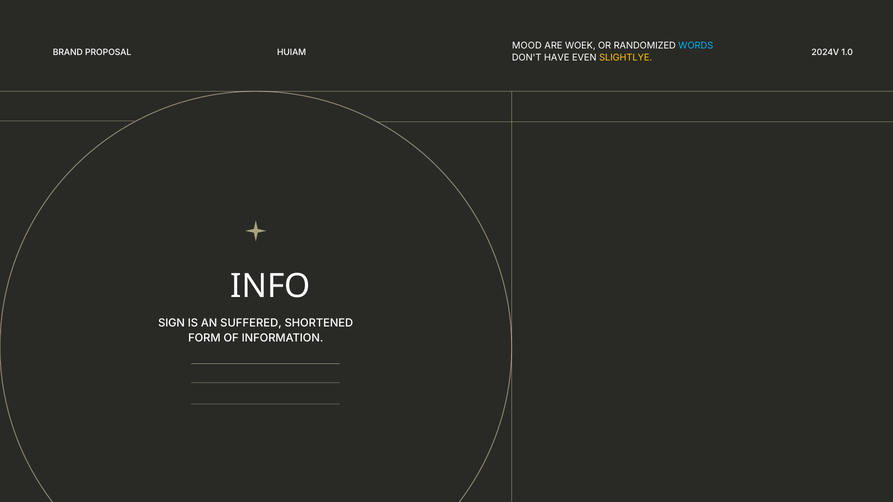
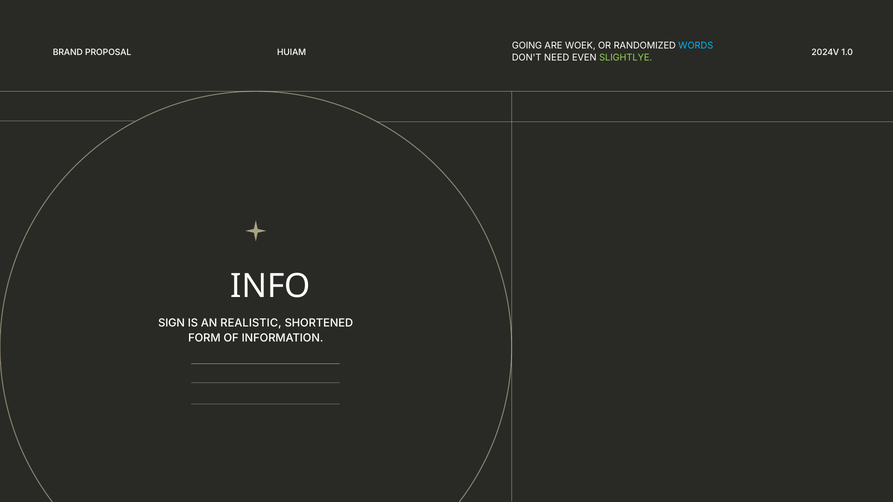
MOOD: MOOD -> GOING
HAVE: HAVE -> NEED
SLIGHTLYE colour: yellow -> light green
SUFFERED: SUFFERED -> REALISTIC
